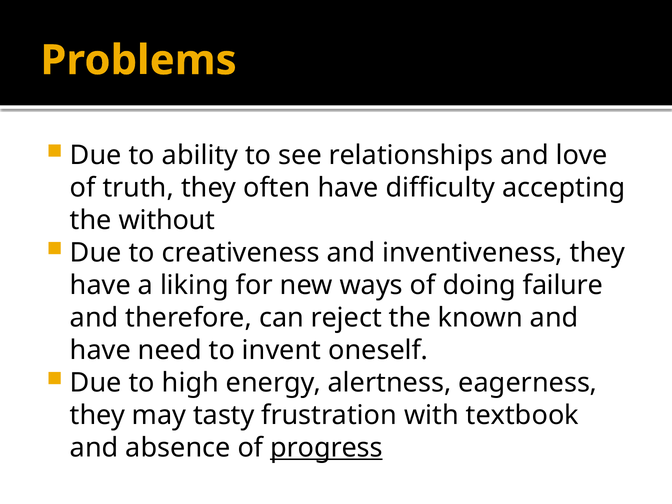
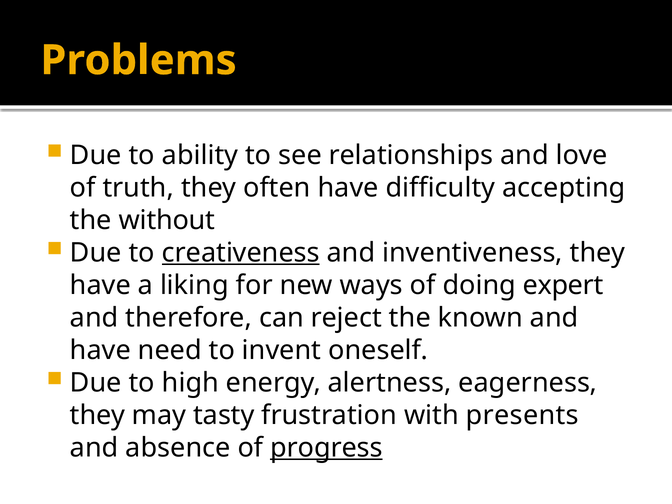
creativeness underline: none -> present
failure: failure -> expert
textbook: textbook -> presents
